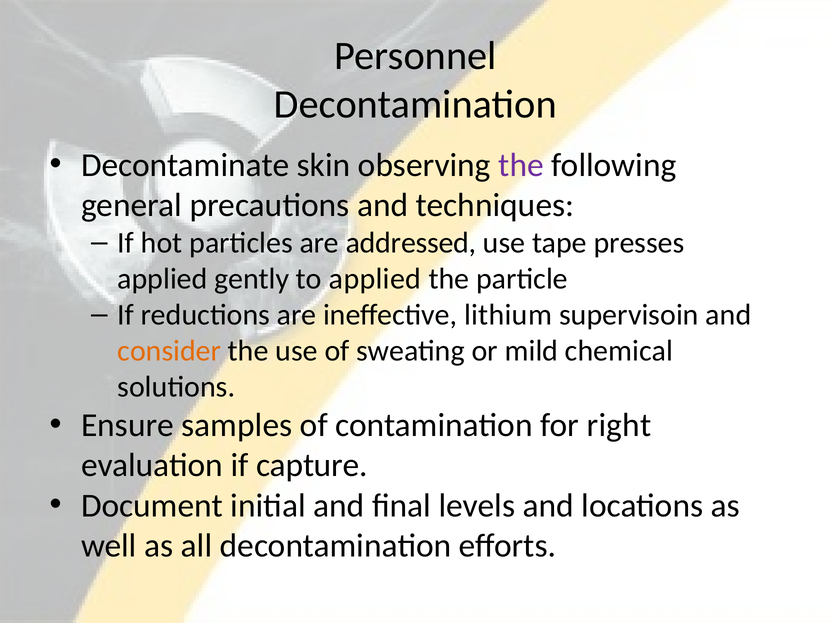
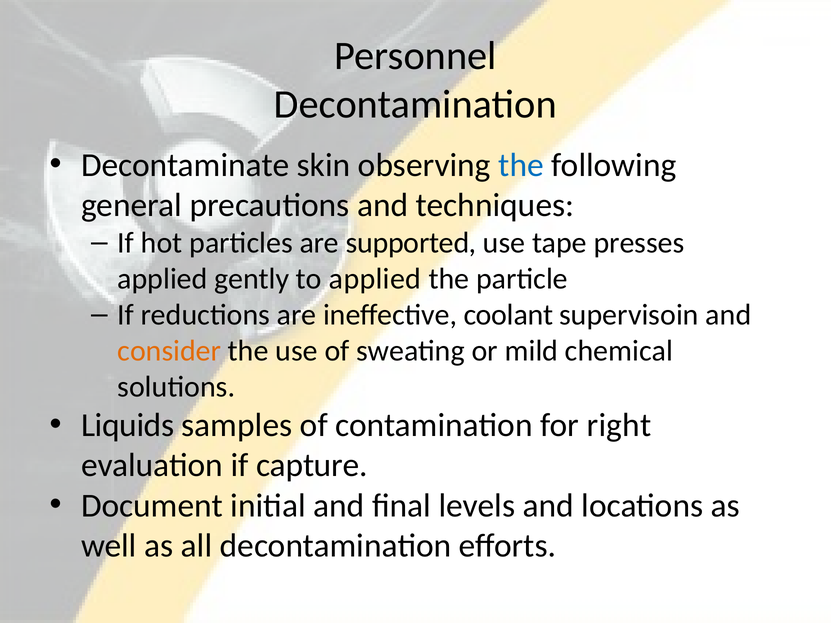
the at (521, 165) colour: purple -> blue
addressed: addressed -> supported
lithium: lithium -> coolant
Ensure: Ensure -> Liquids
